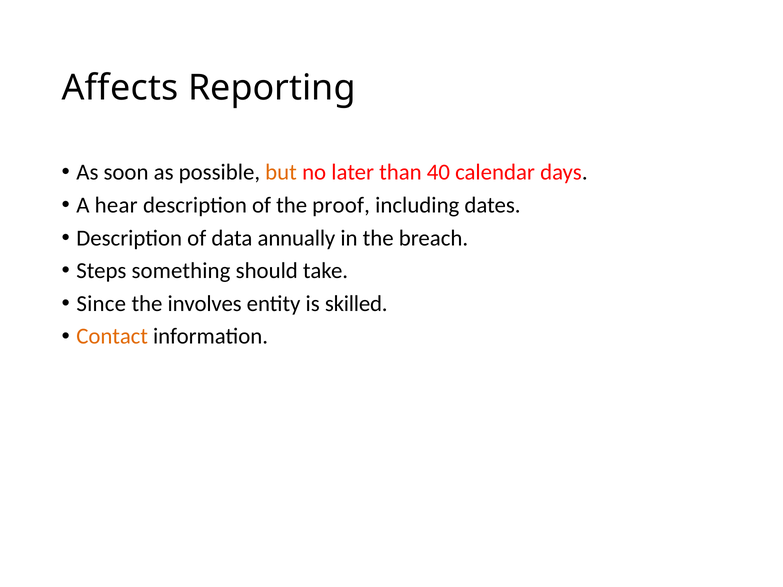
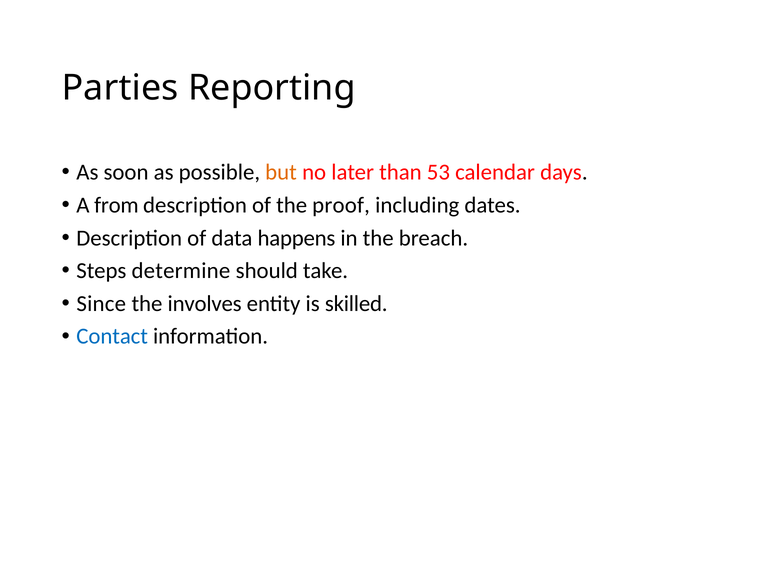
Affects: Affects -> Parties
40: 40 -> 53
hear: hear -> from
annually: annually -> happens
something: something -> determine
Contact colour: orange -> blue
